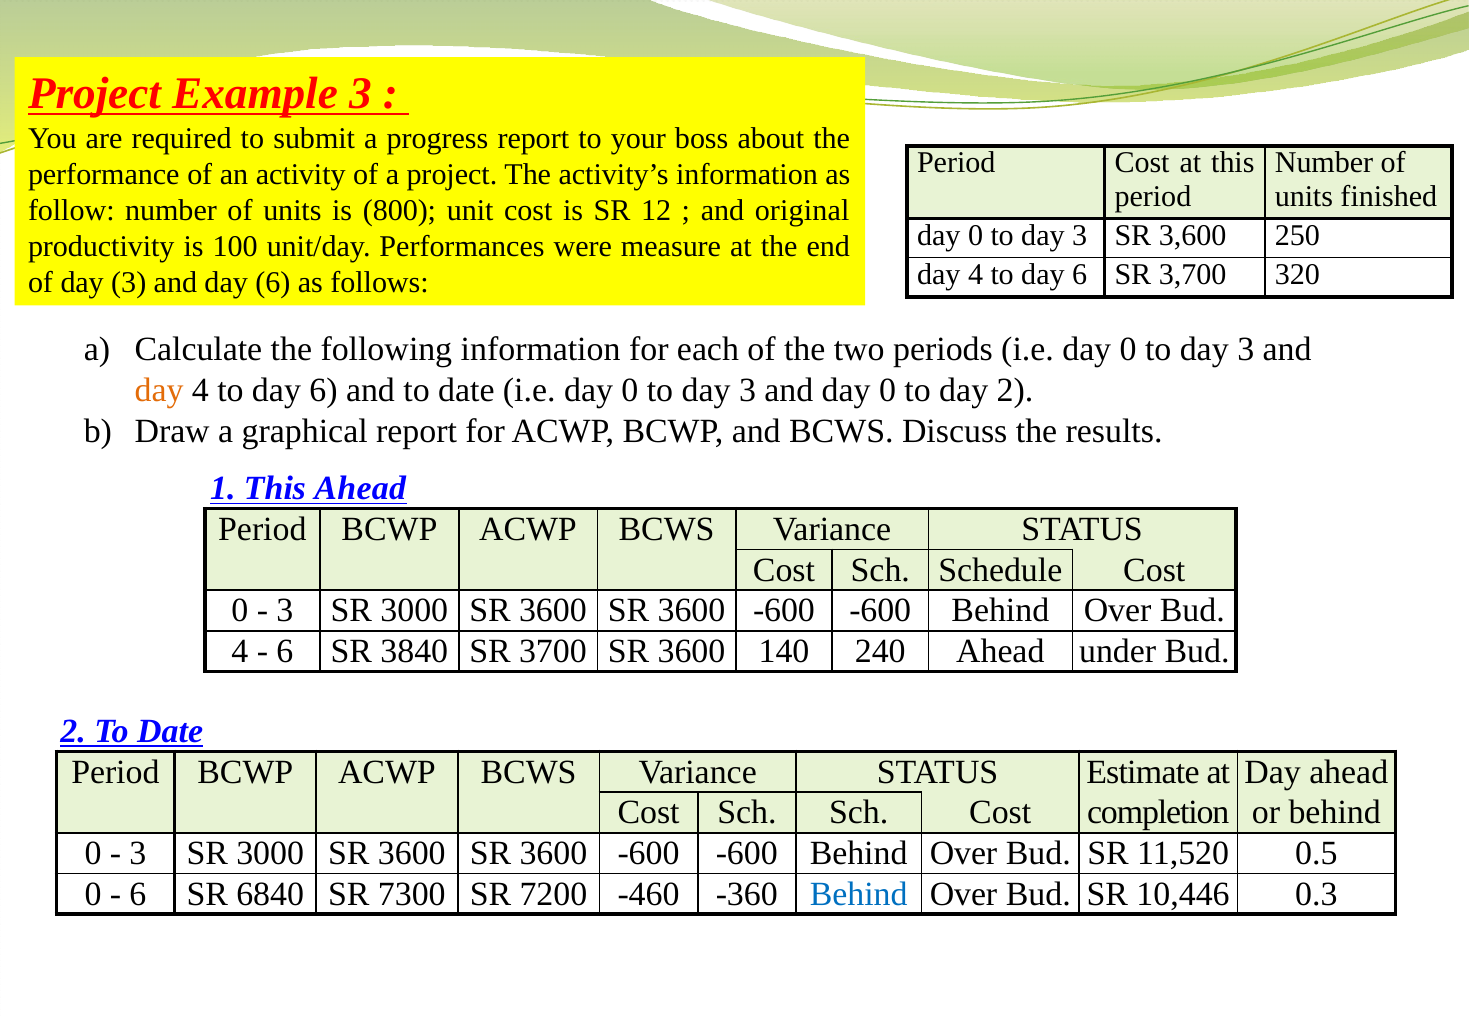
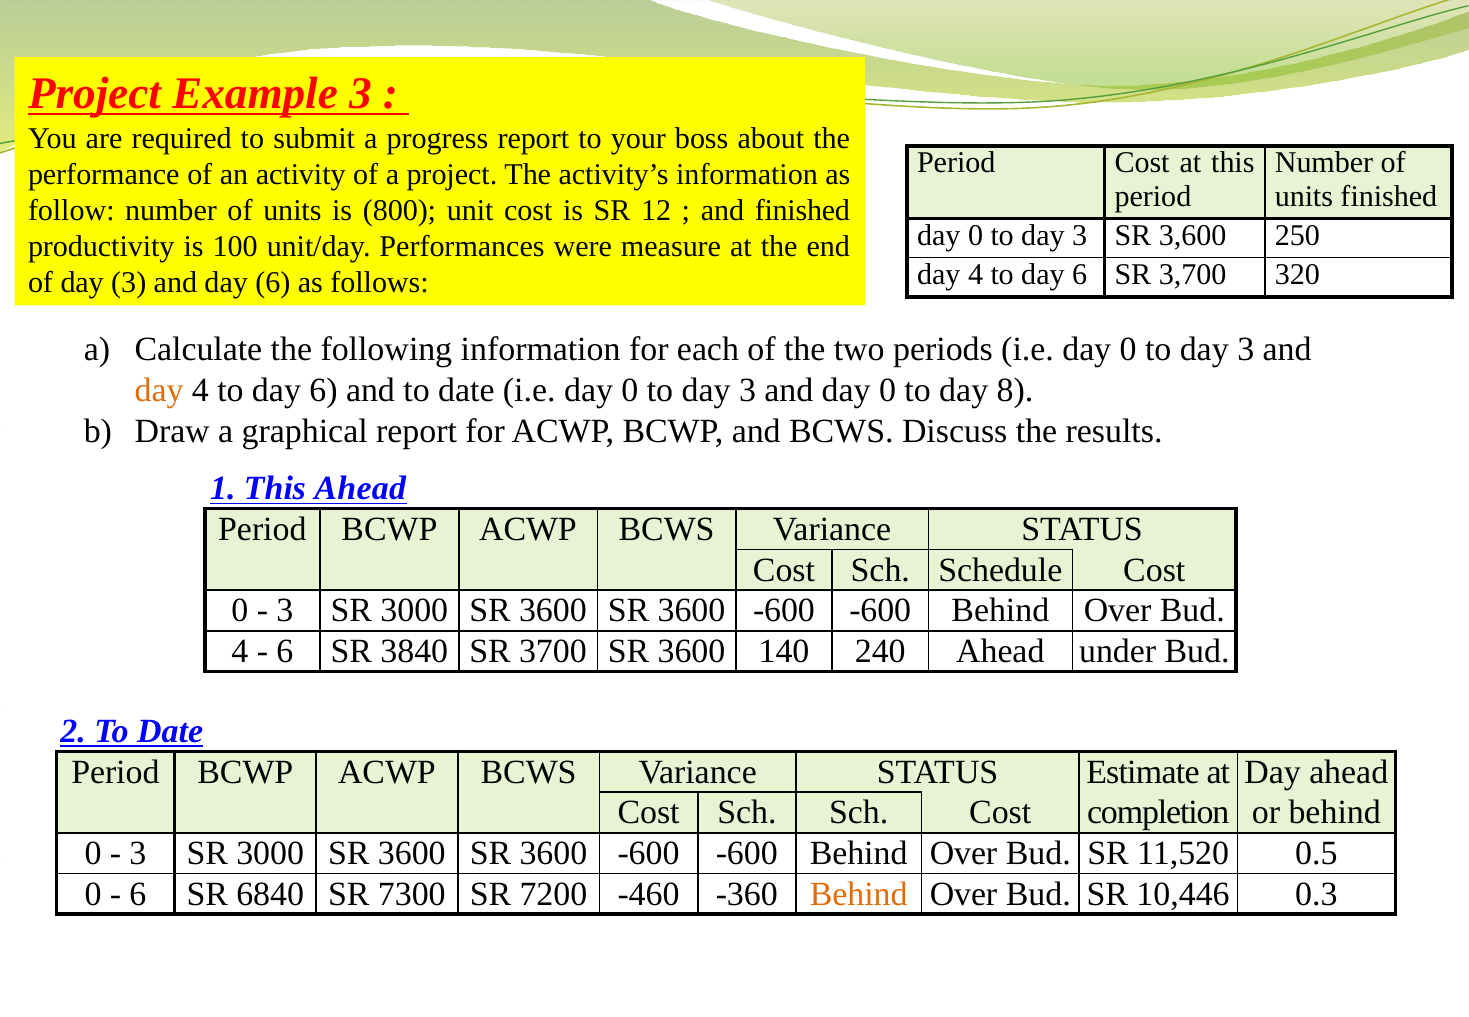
and original: original -> finished
day 2: 2 -> 8
Behind at (859, 894) colour: blue -> orange
